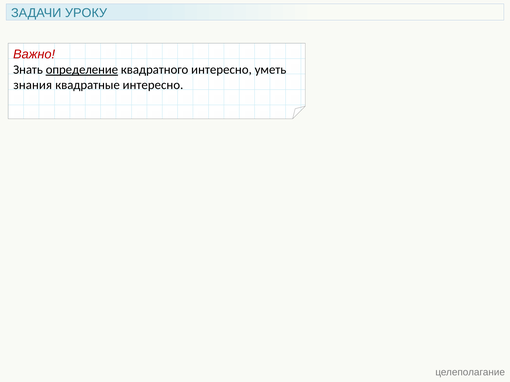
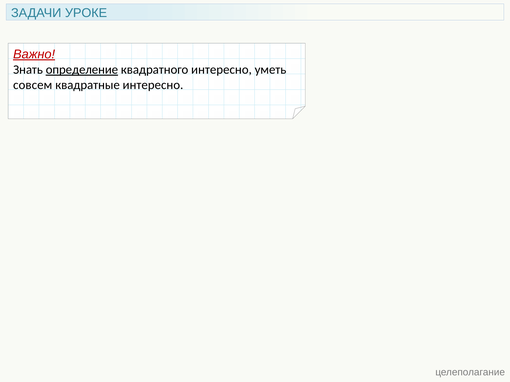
УРОКУ: УРОКУ -> УРОКЕ
Важно underline: none -> present
знания: знания -> совсем
